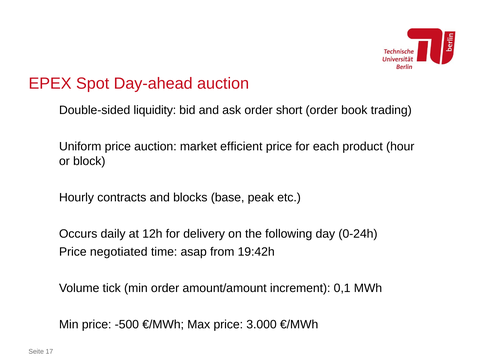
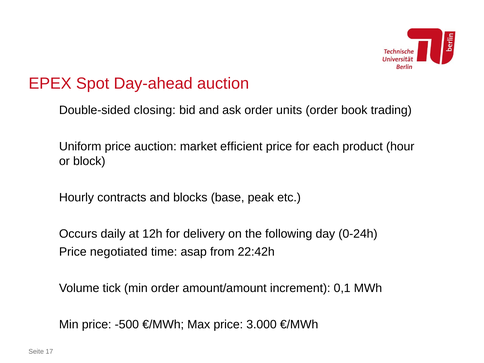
liquidity: liquidity -> closing
short: short -> units
19:42h: 19:42h -> 22:42h
